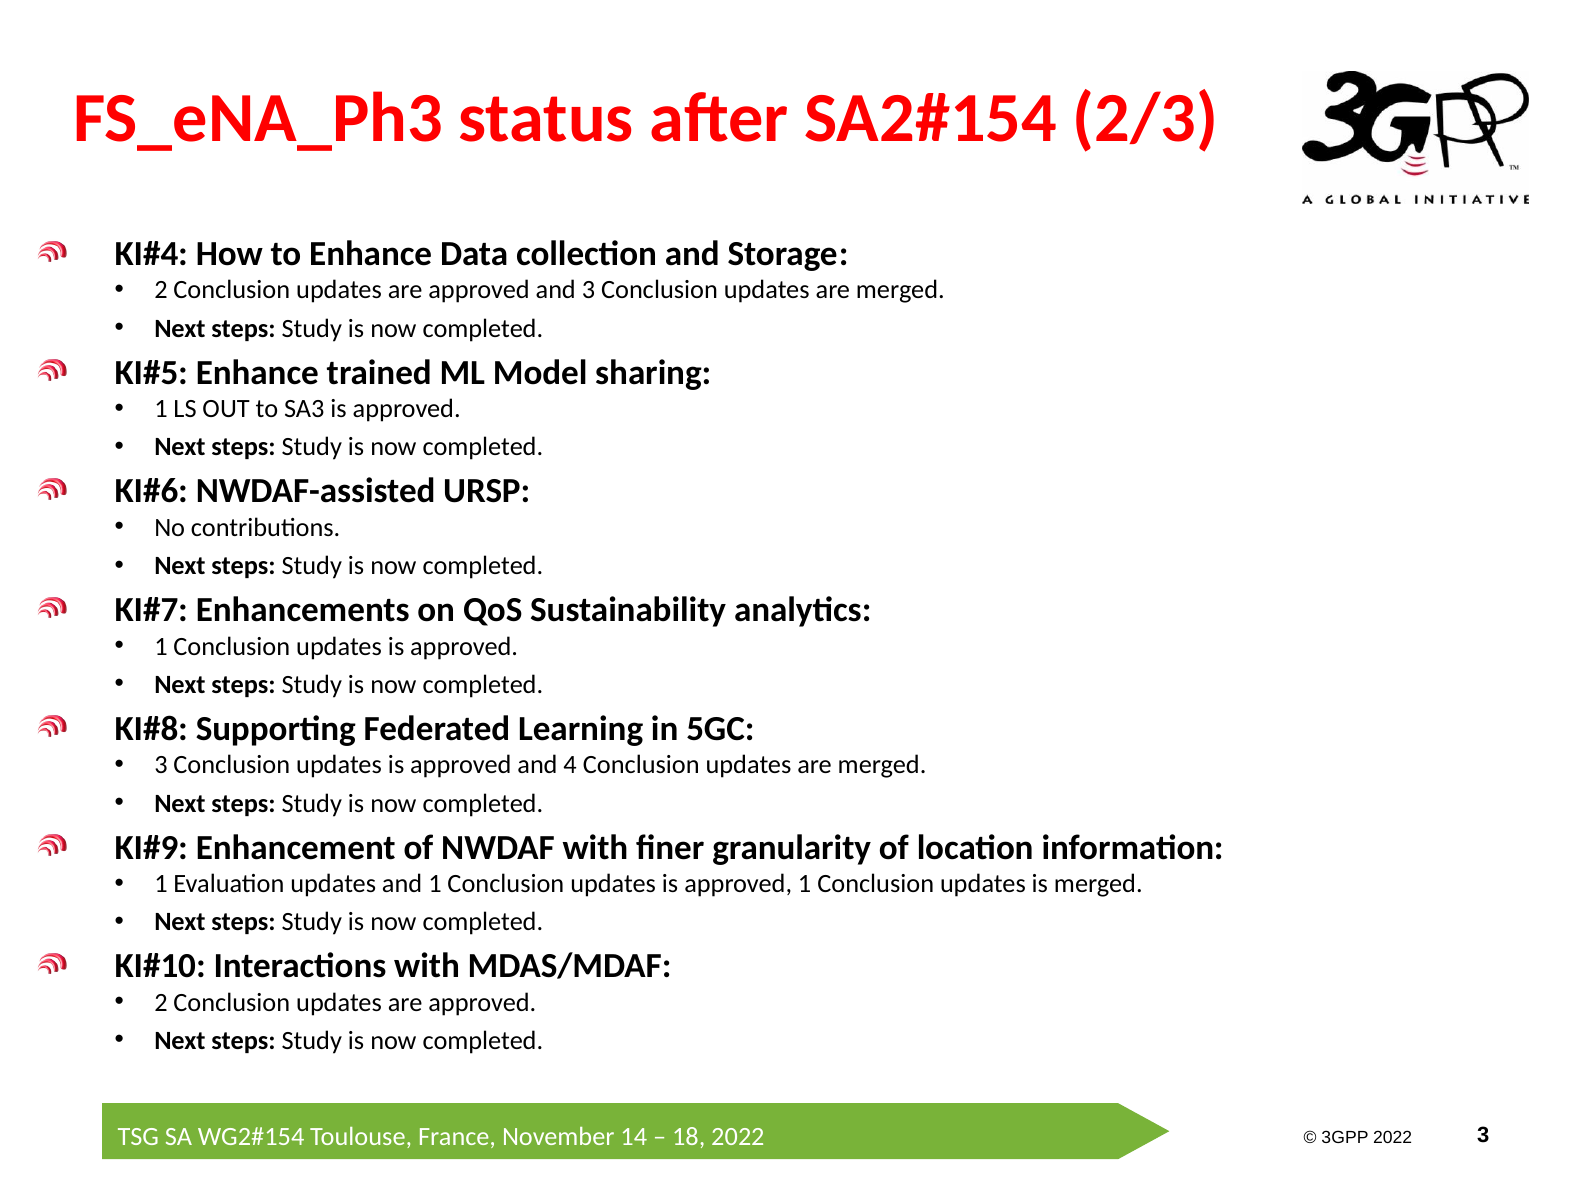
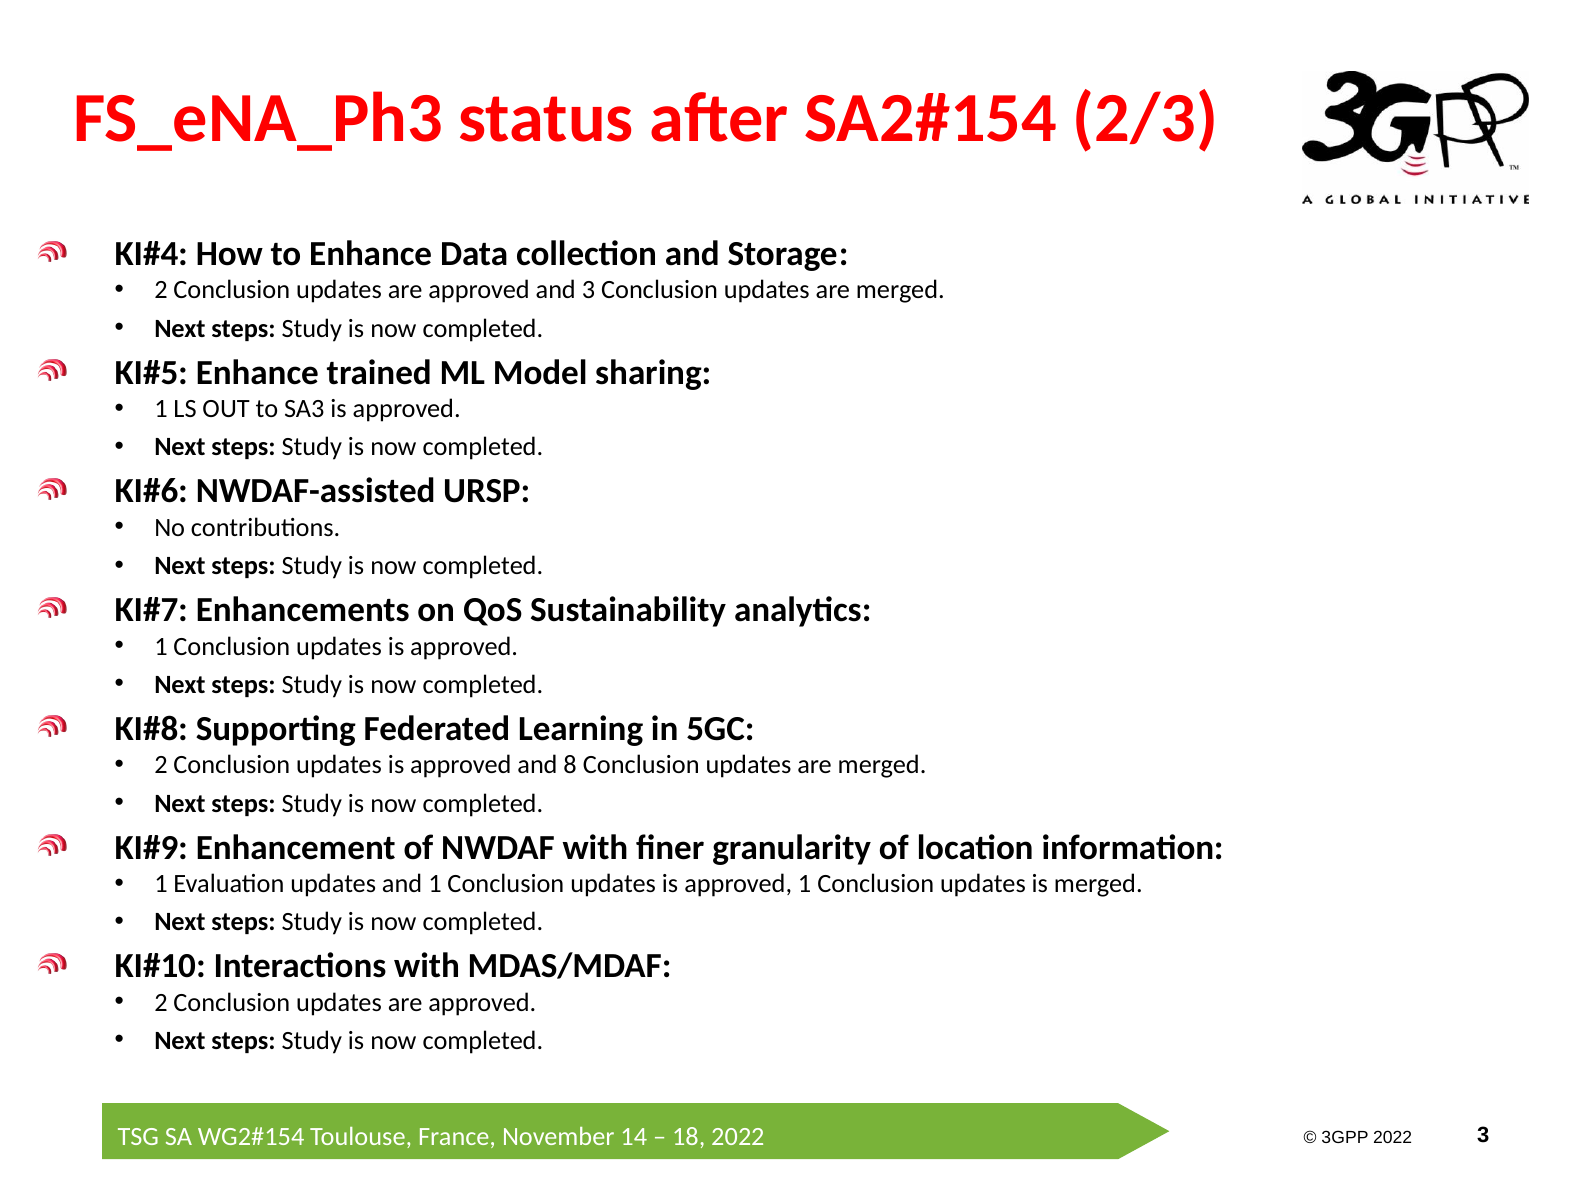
3 at (161, 765): 3 -> 2
4: 4 -> 8
